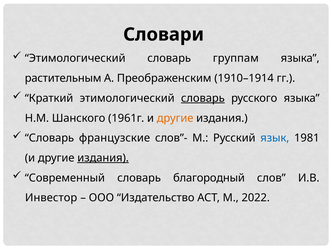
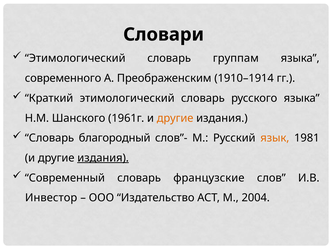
растительным: растительным -> современного
словарь at (203, 98) underline: present -> none
французские: французские -> благородный
язык colour: blue -> orange
благородный: благородный -> французские
2022: 2022 -> 2004
